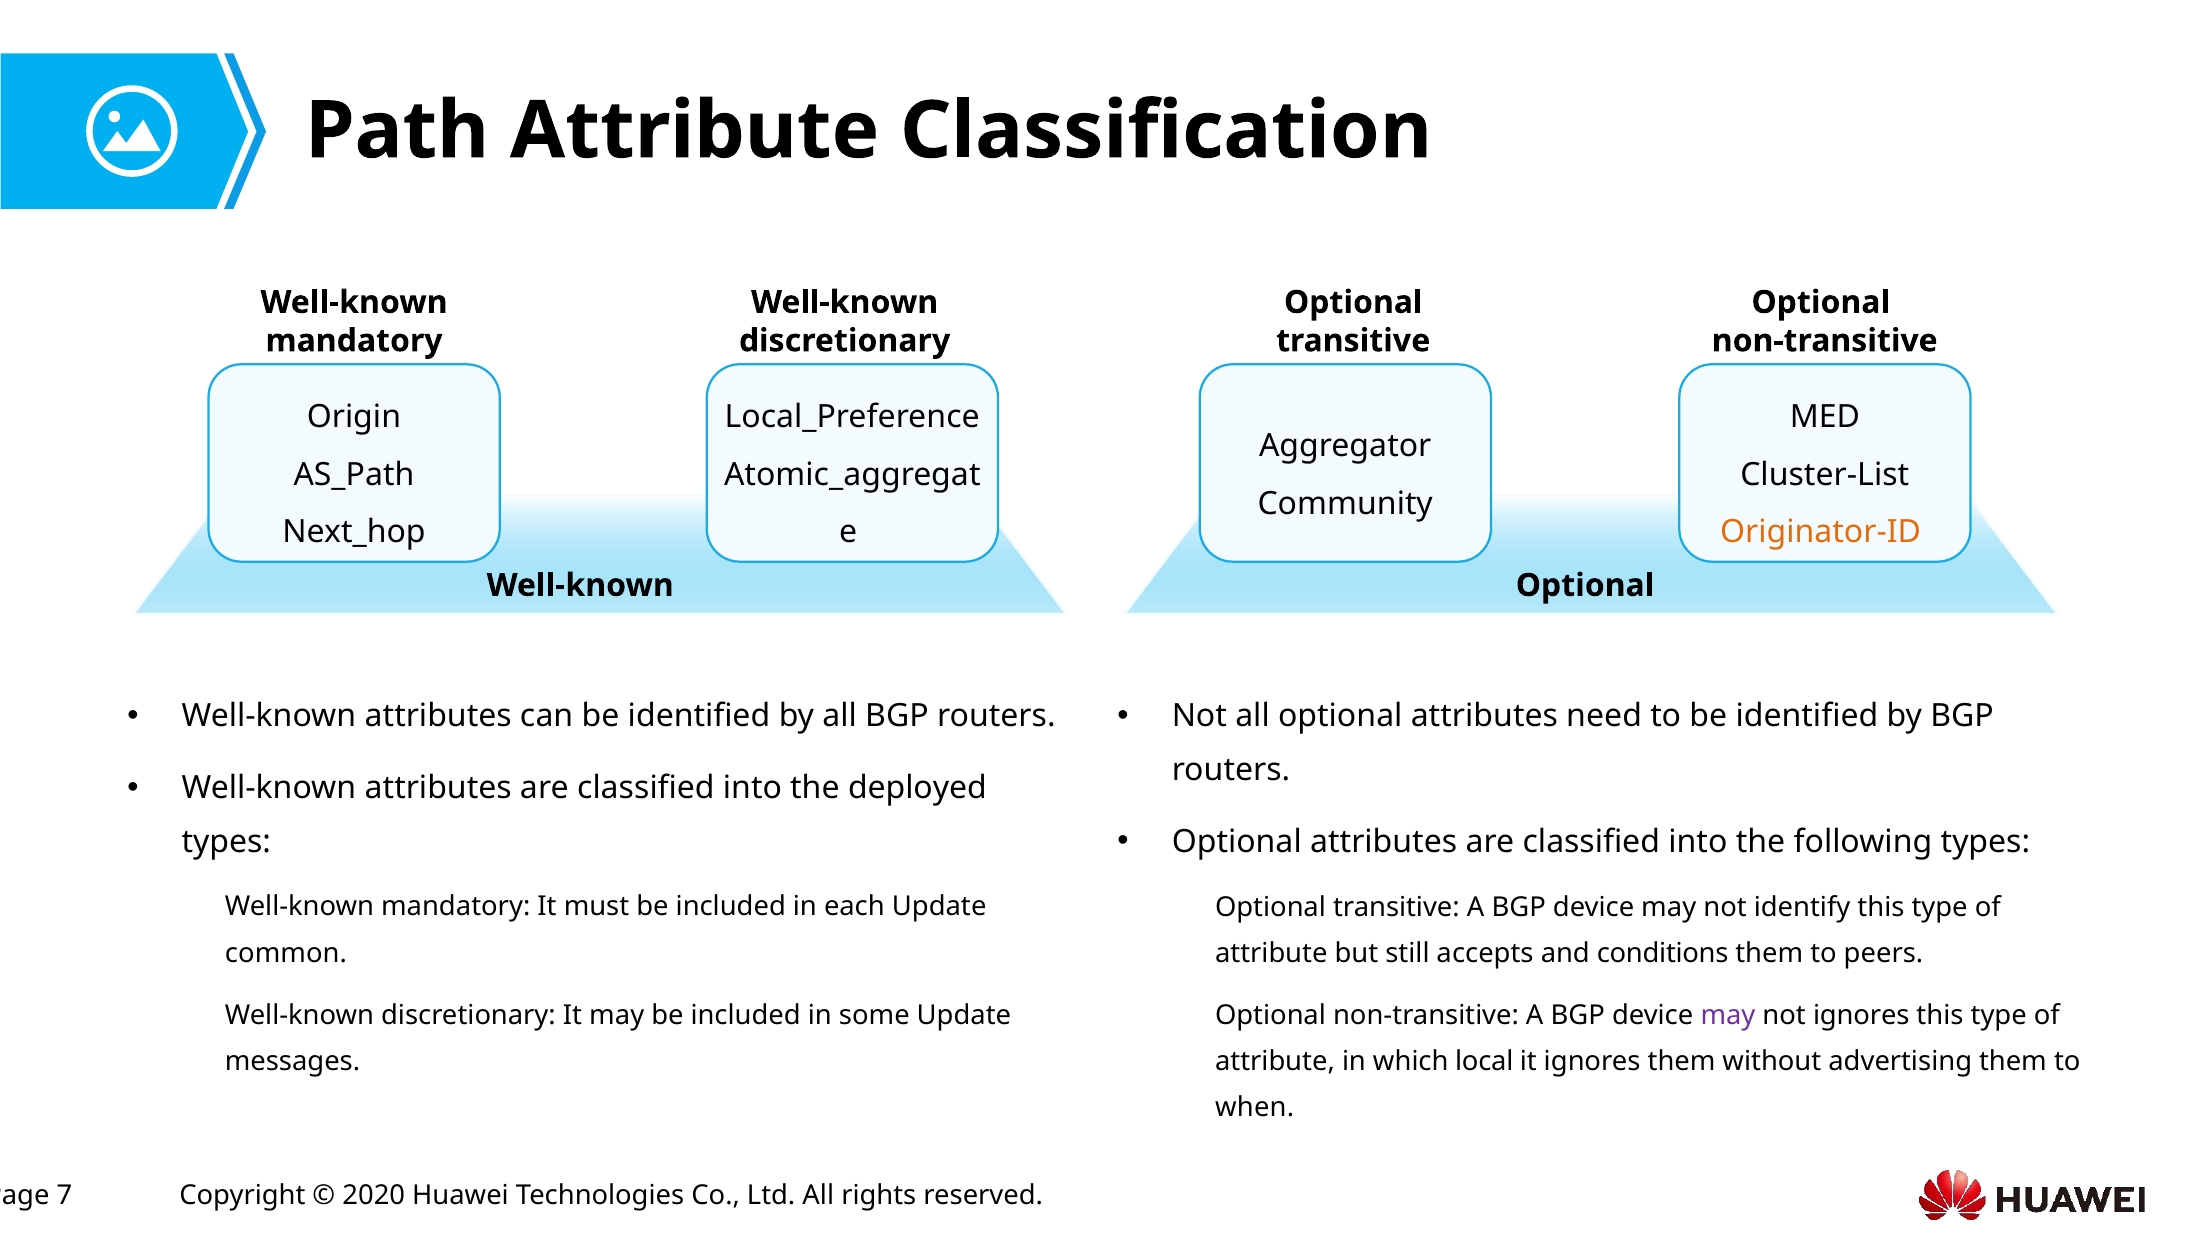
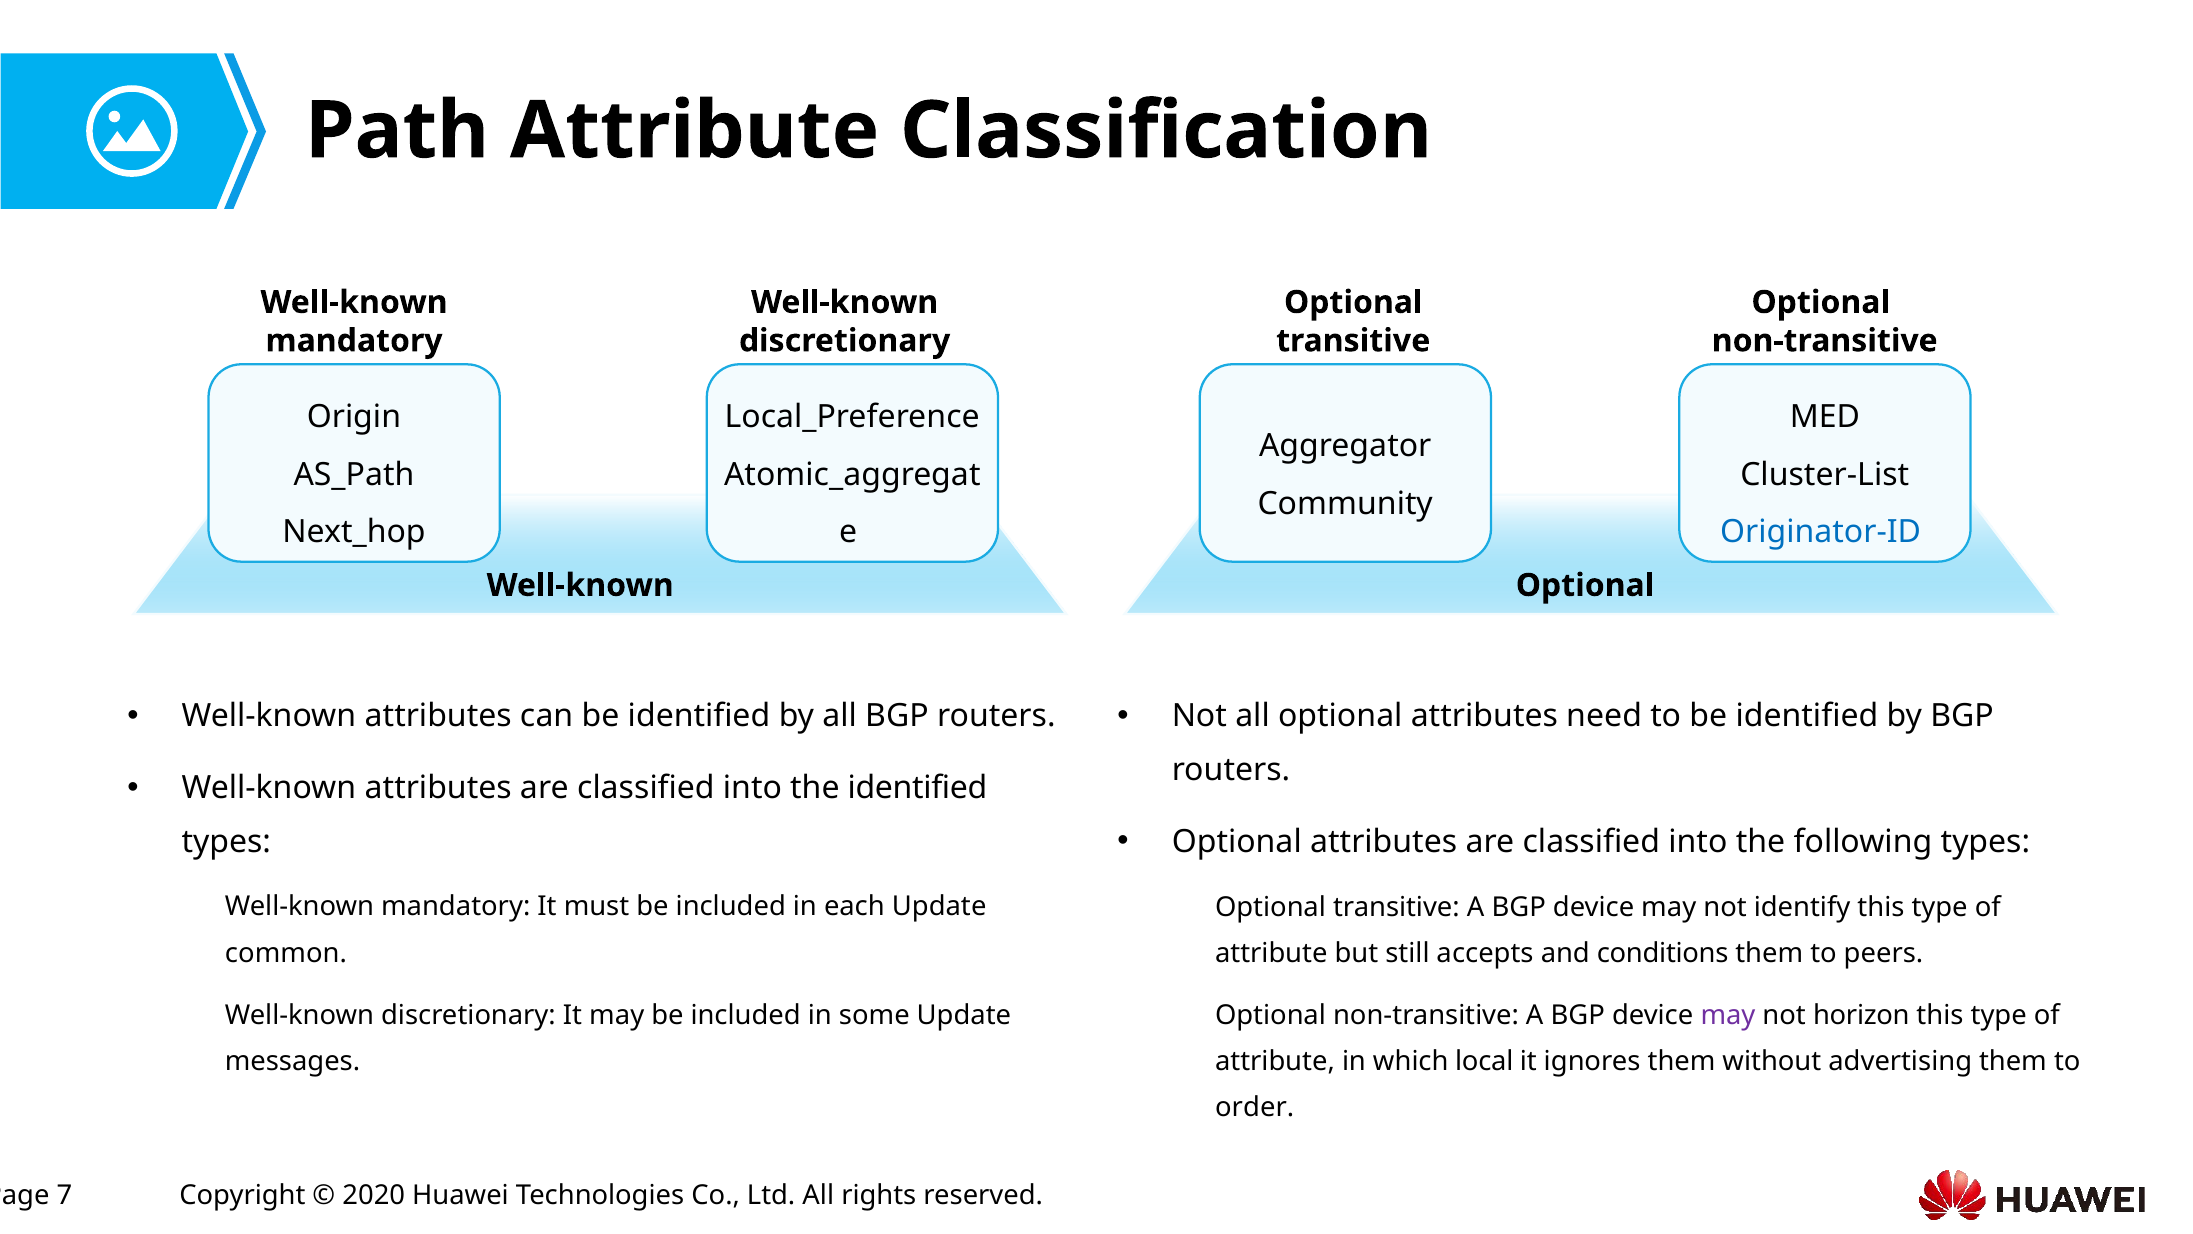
Originator-ID colour: orange -> blue
the deployed: deployed -> identified
not ignores: ignores -> horizon
when: when -> order
